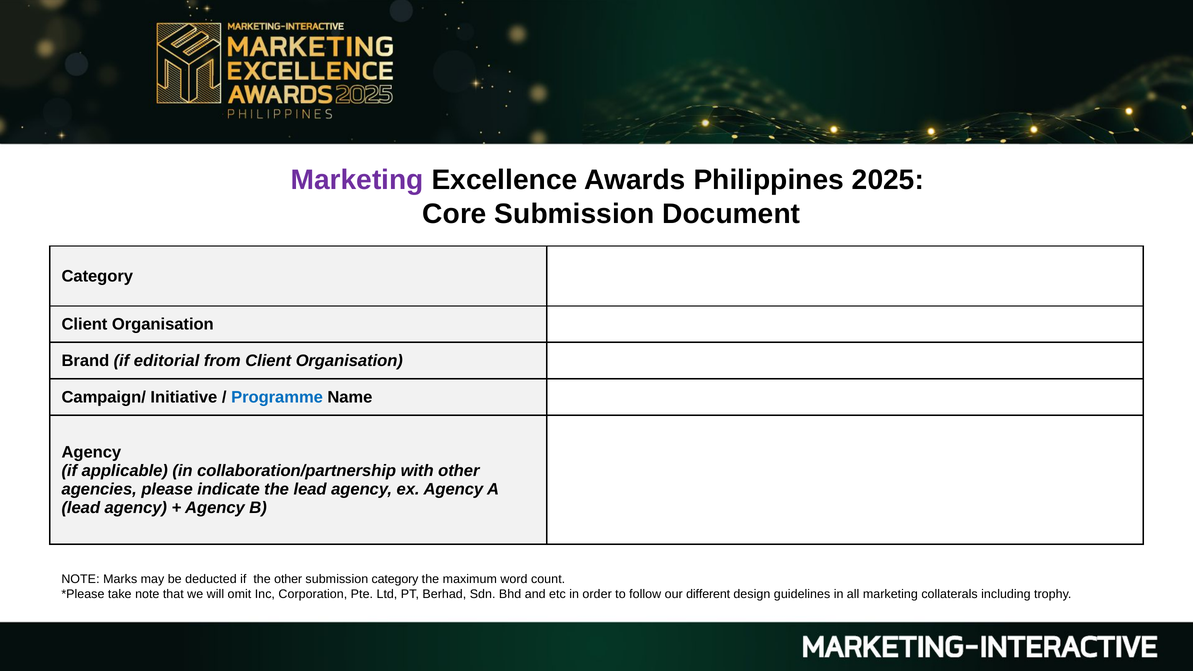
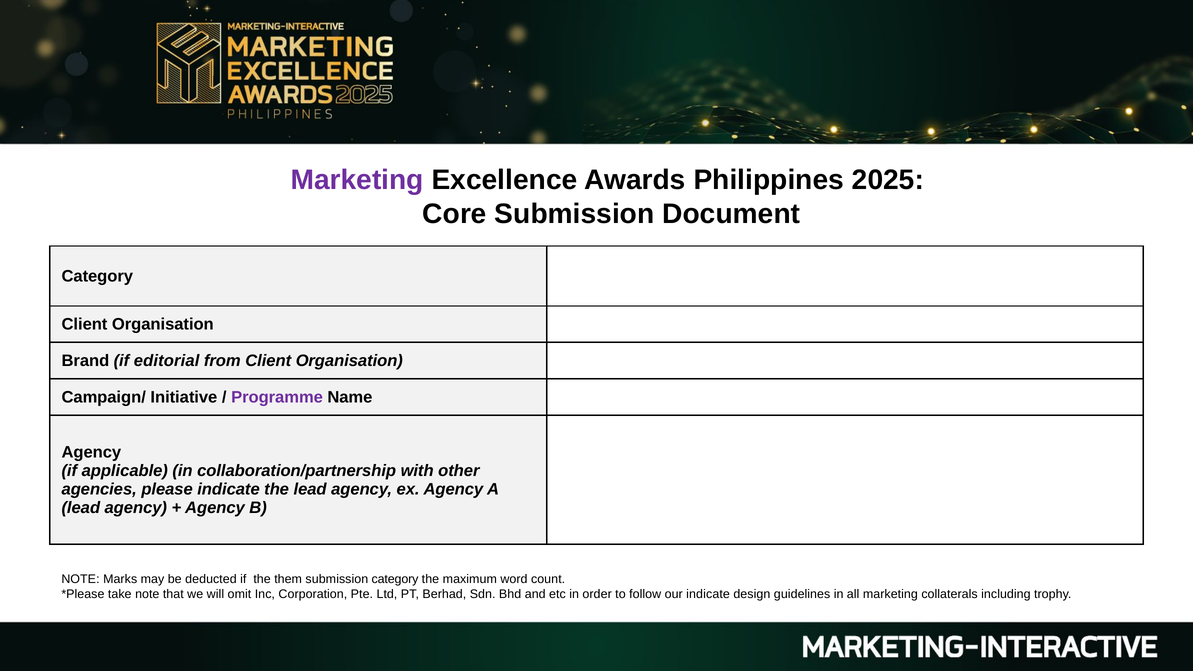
Programme colour: blue -> purple
the other: other -> them
our different: different -> indicate
